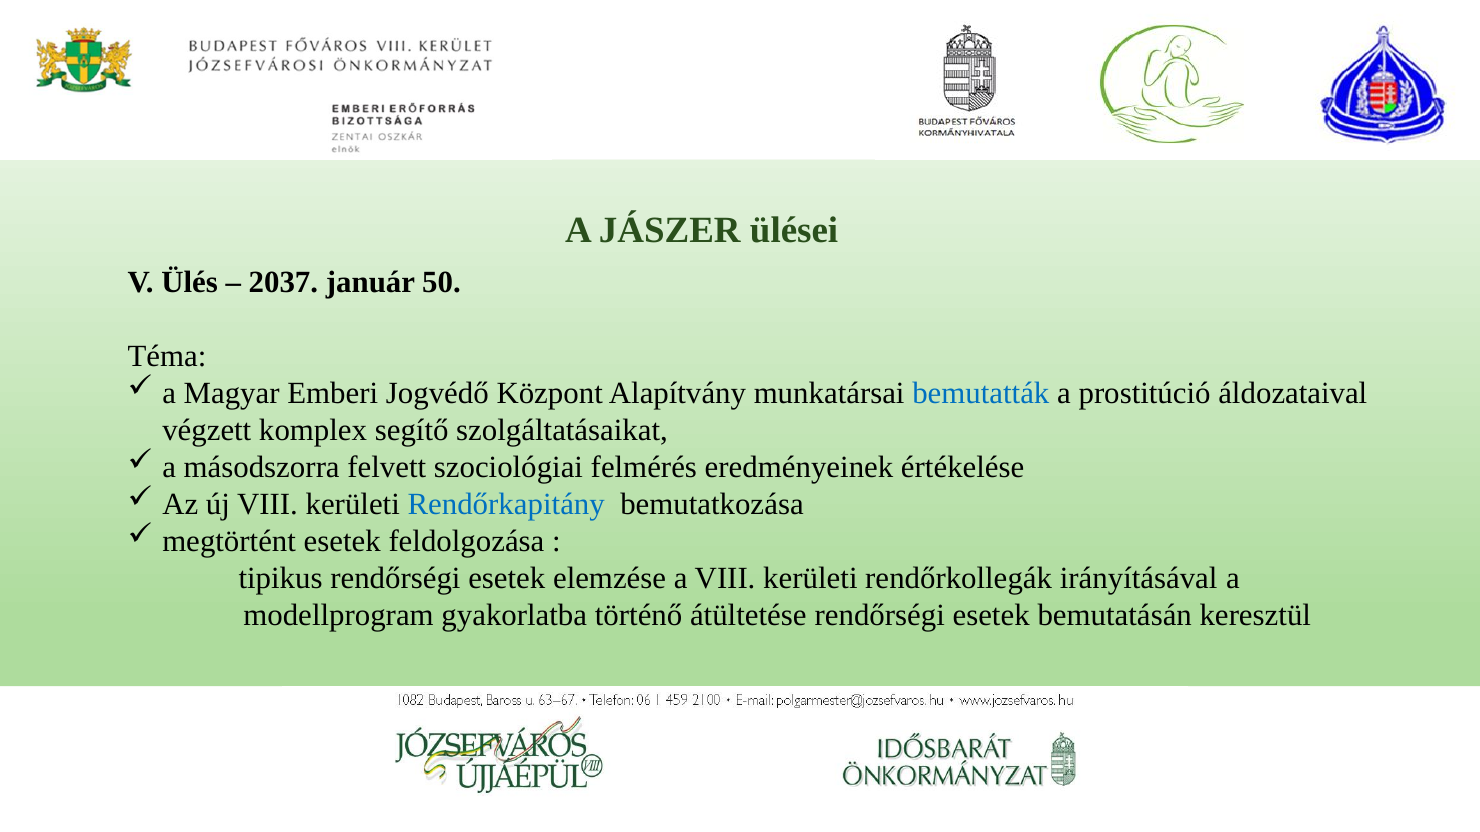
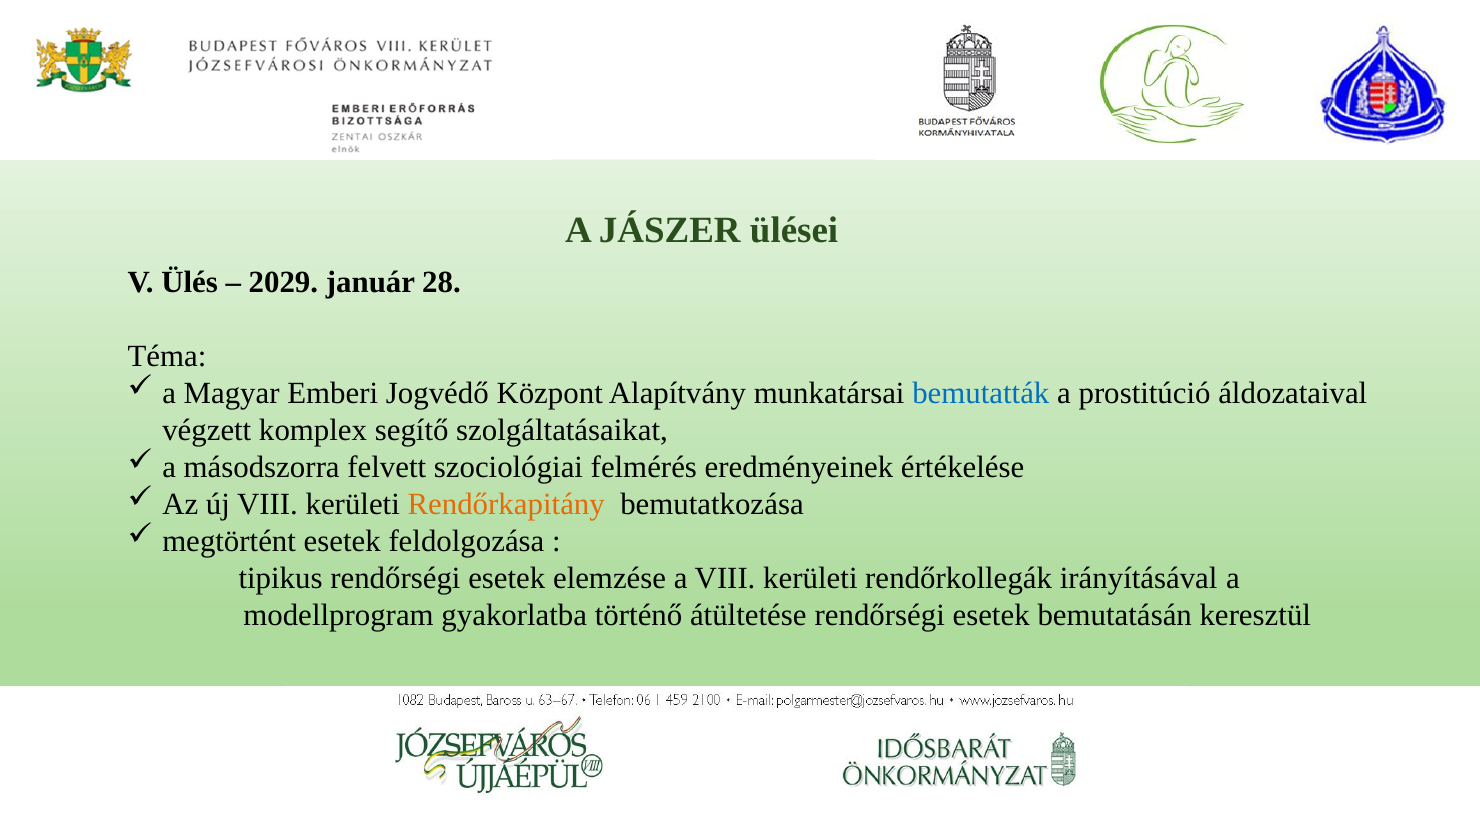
2037: 2037 -> 2029
50: 50 -> 28
Rendőrkapitány colour: blue -> orange
